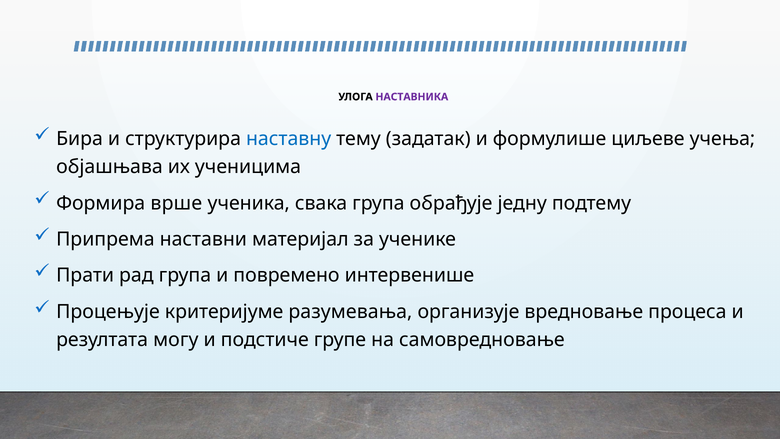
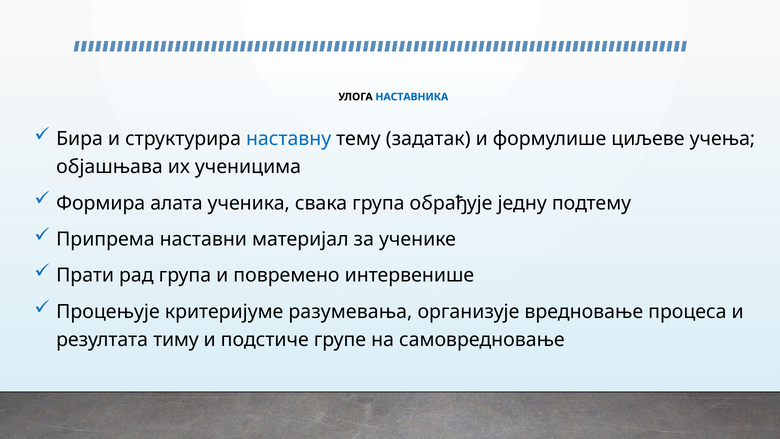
НАСТАВНИКА colour: purple -> blue
врше: врше -> алата
могу: могу -> тиму
